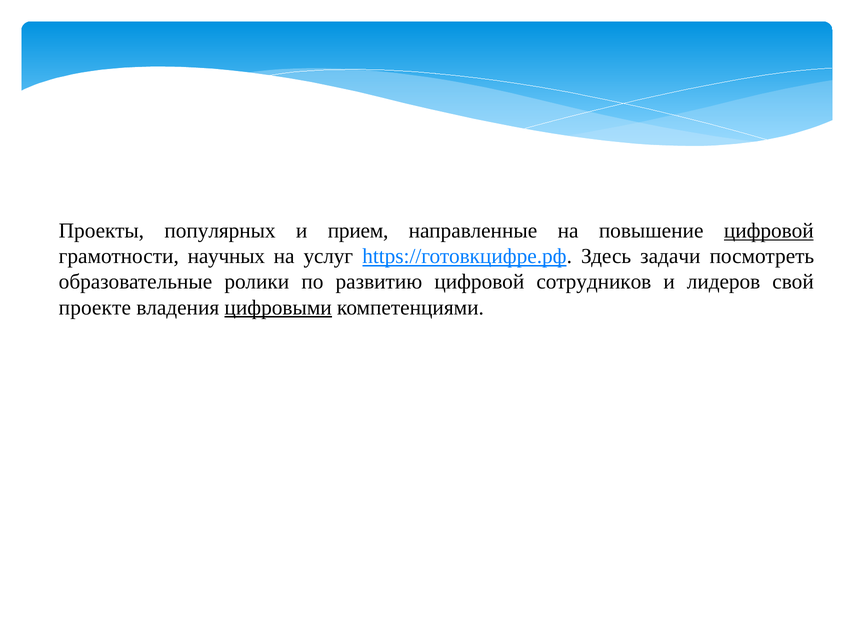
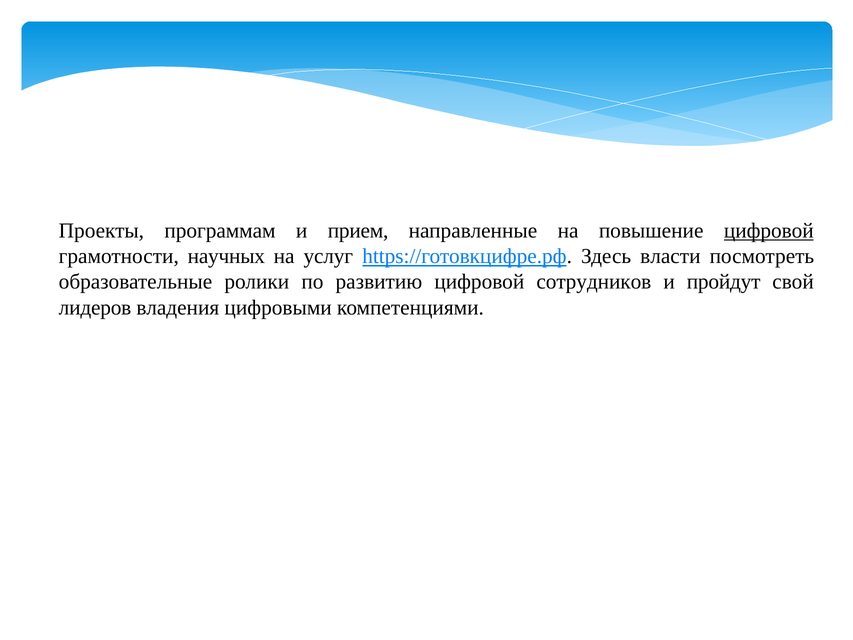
популярных: популярных -> программам
задачи: задачи -> власти
лидеров: лидеров -> пройдут
проекте: проекте -> лидеров
цифровыми underline: present -> none
